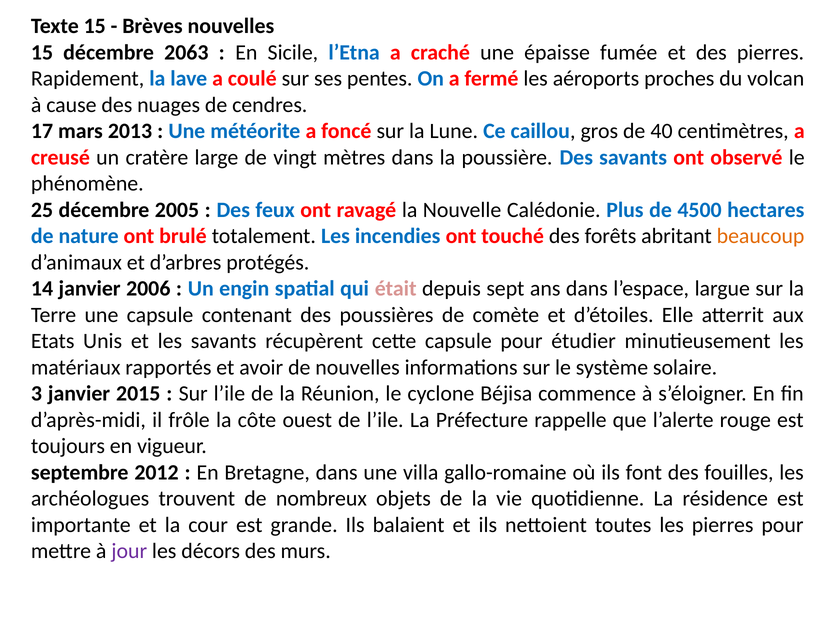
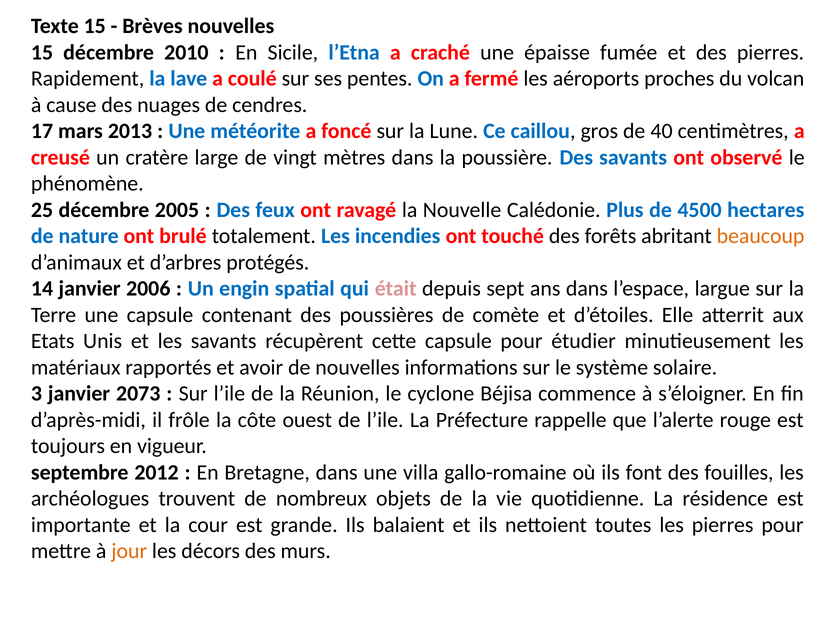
2063: 2063 -> 2010
2015: 2015 -> 2073
jour colour: purple -> orange
